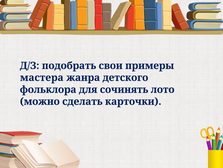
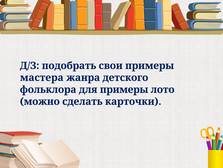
для сочинять: сочинять -> примеры
